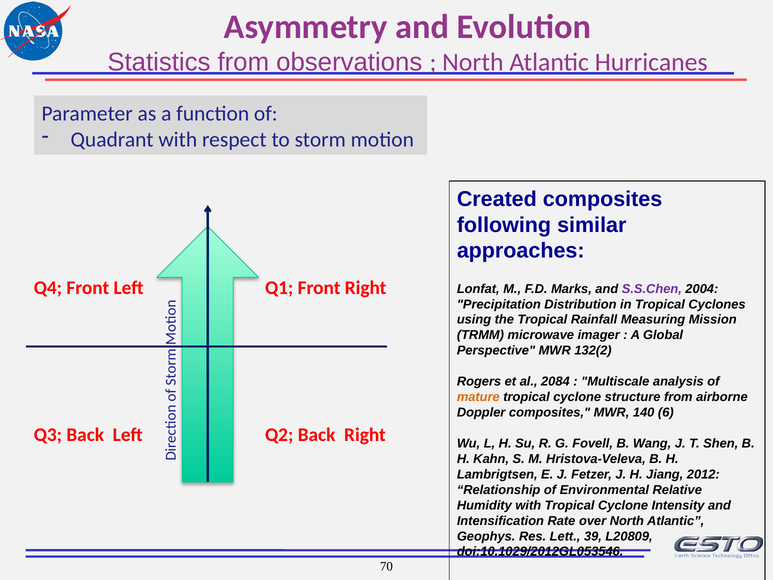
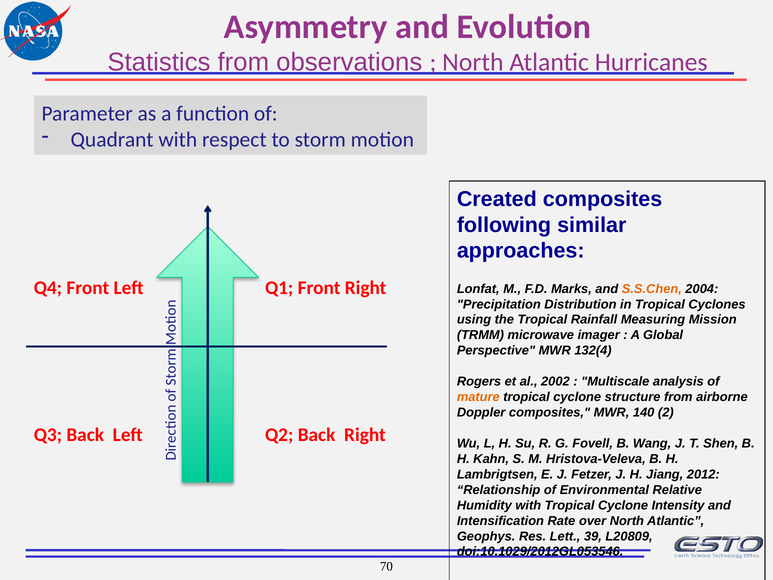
S.S.Chen colour: purple -> orange
132(2: 132(2 -> 132(4
2084: 2084 -> 2002
6: 6 -> 2
